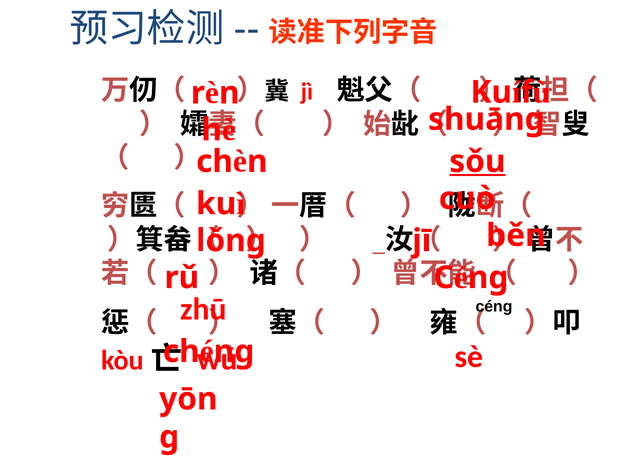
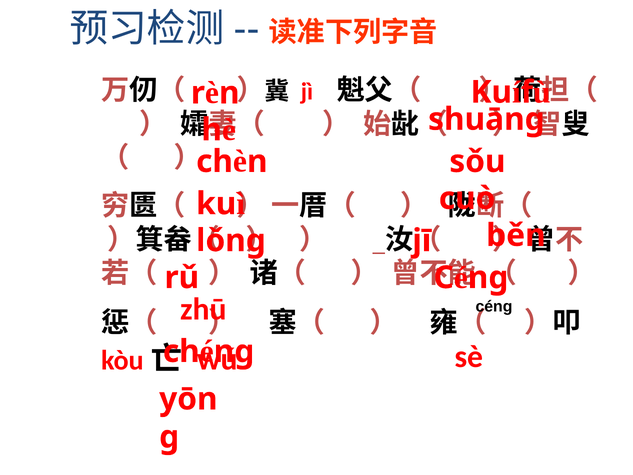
sǒu underline: present -> none
